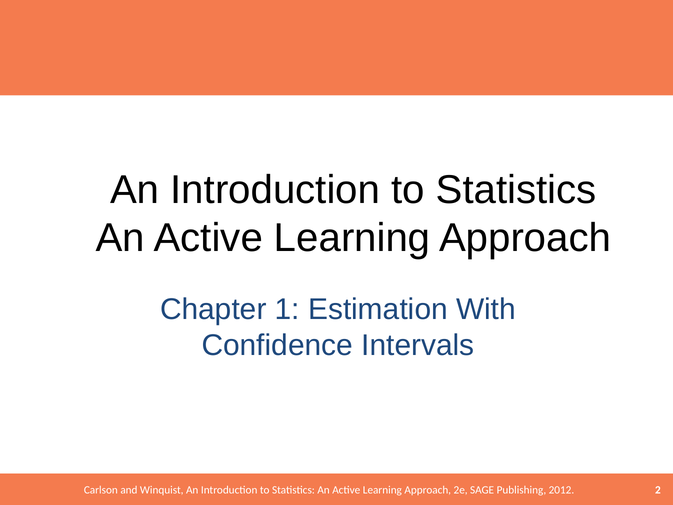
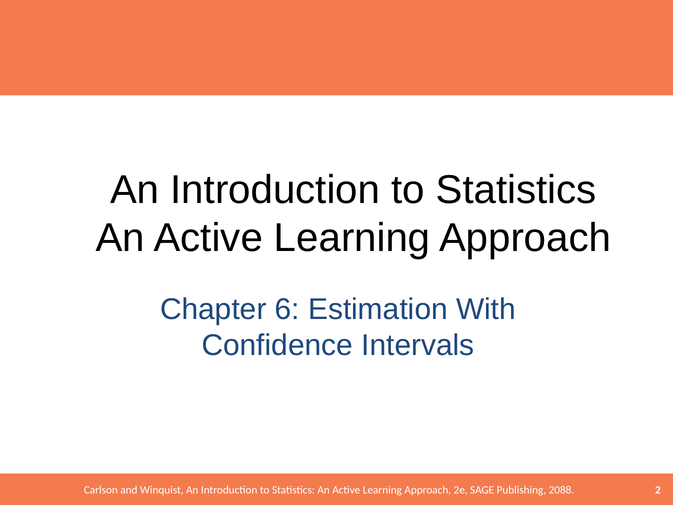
1: 1 -> 6
2012: 2012 -> 2088
